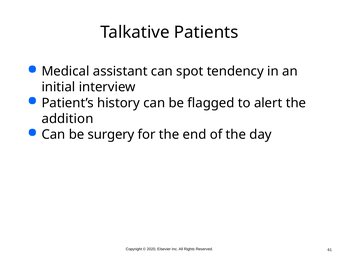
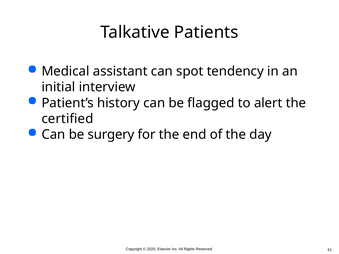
addition: addition -> certified
